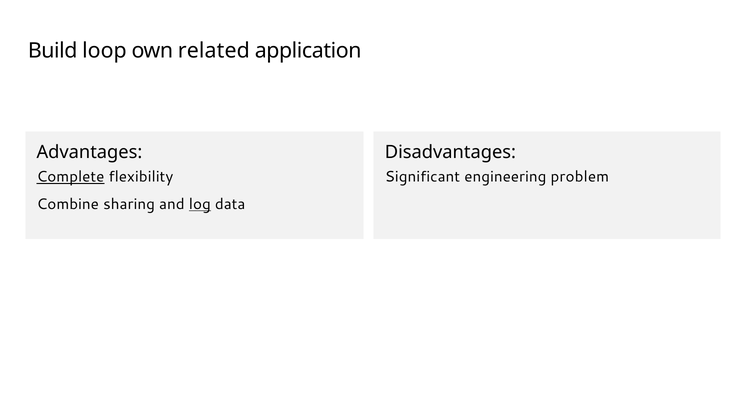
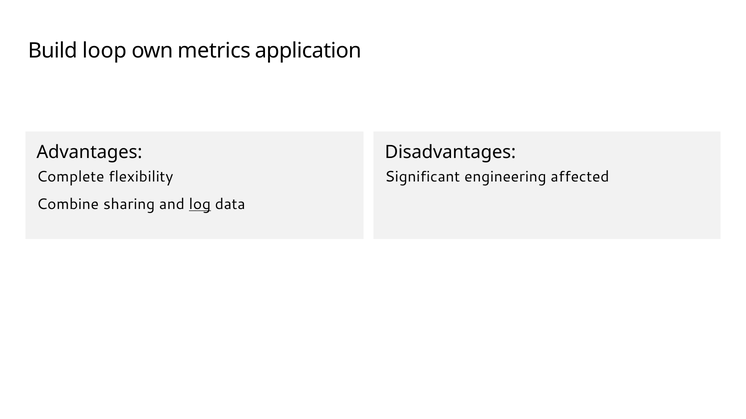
related: related -> metrics
Complete underline: present -> none
problem: problem -> affected
